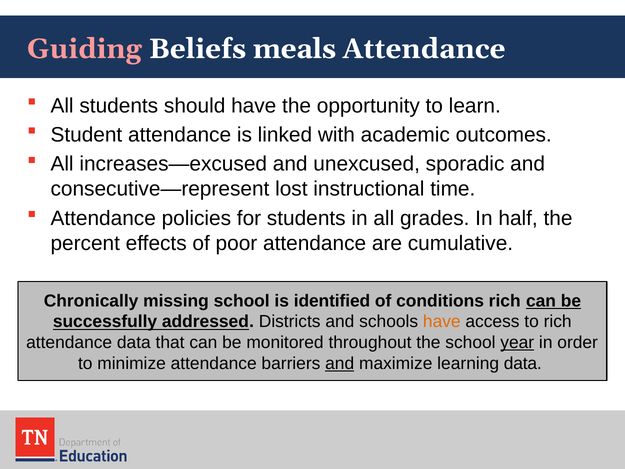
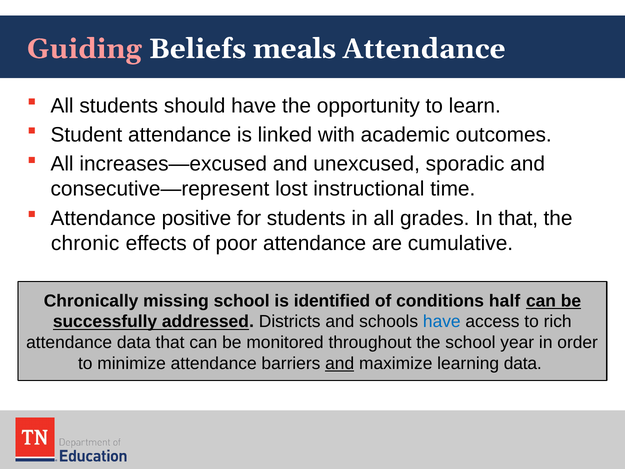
policies: policies -> positive
In half: half -> that
percent: percent -> chronic
conditions rich: rich -> half
have at (442, 322) colour: orange -> blue
year underline: present -> none
